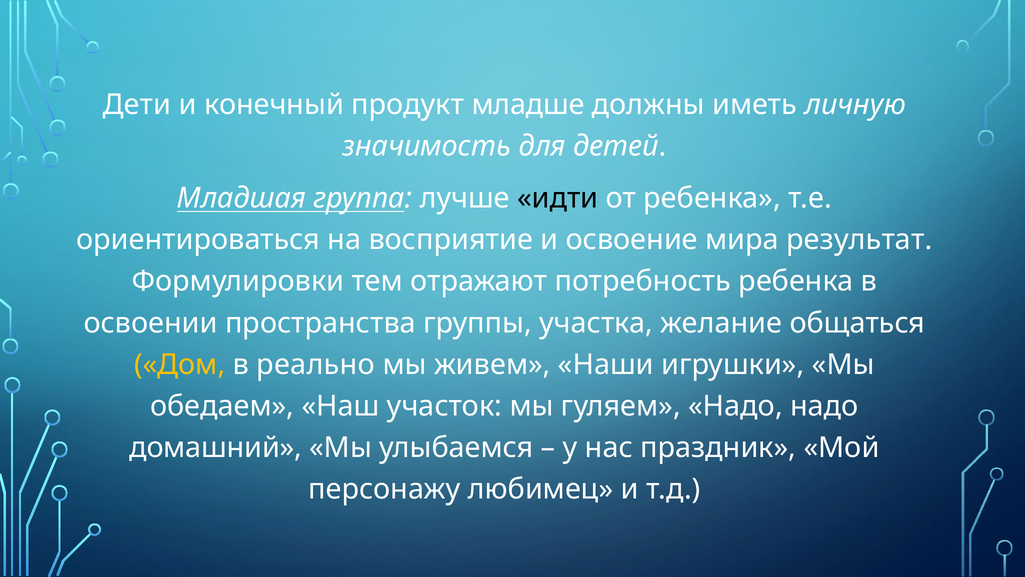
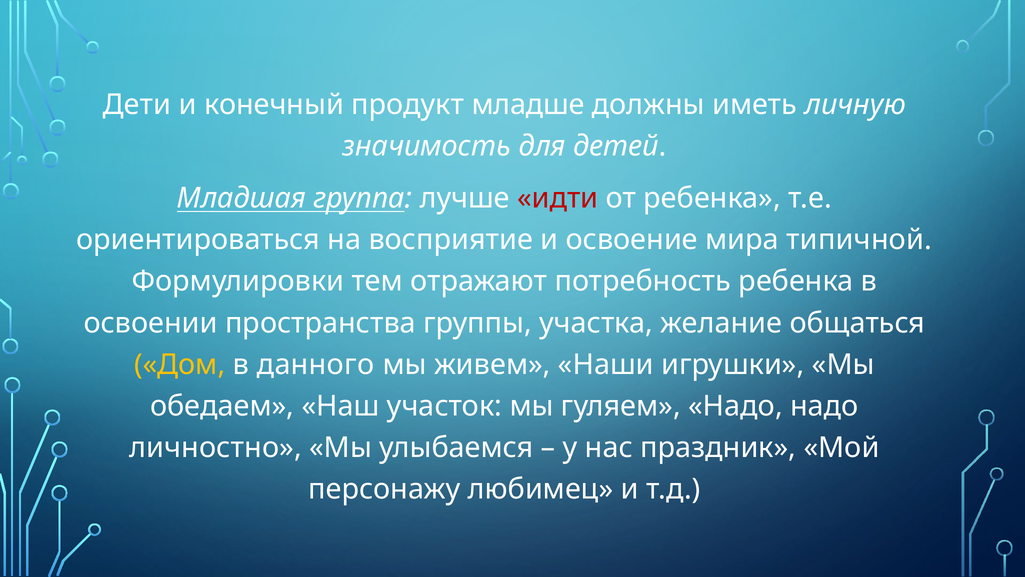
идти colour: black -> red
результат: результат -> типичной
реально: реально -> данного
домашний: домашний -> личностно
